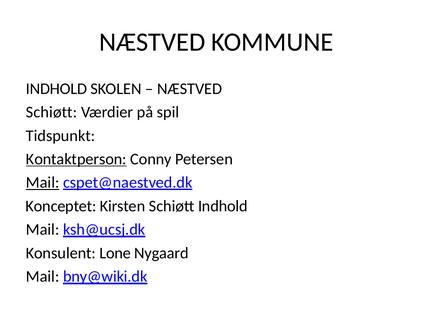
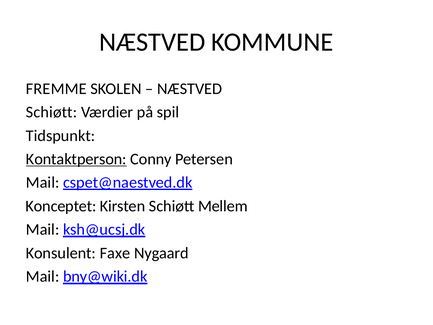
INDHOLD at (56, 89): INDHOLD -> FREMME
Mail at (43, 182) underline: present -> none
Schiøtt Indhold: Indhold -> Mellem
Lone: Lone -> Faxe
